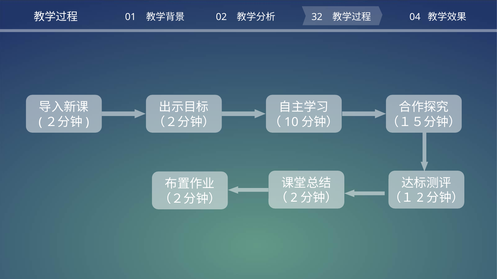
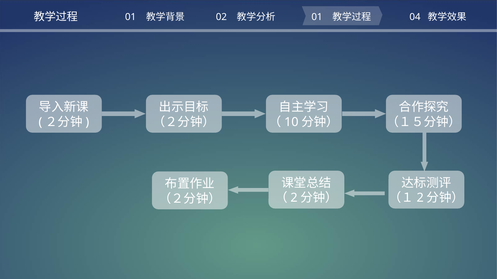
32 at (317, 17): 32 -> 01
